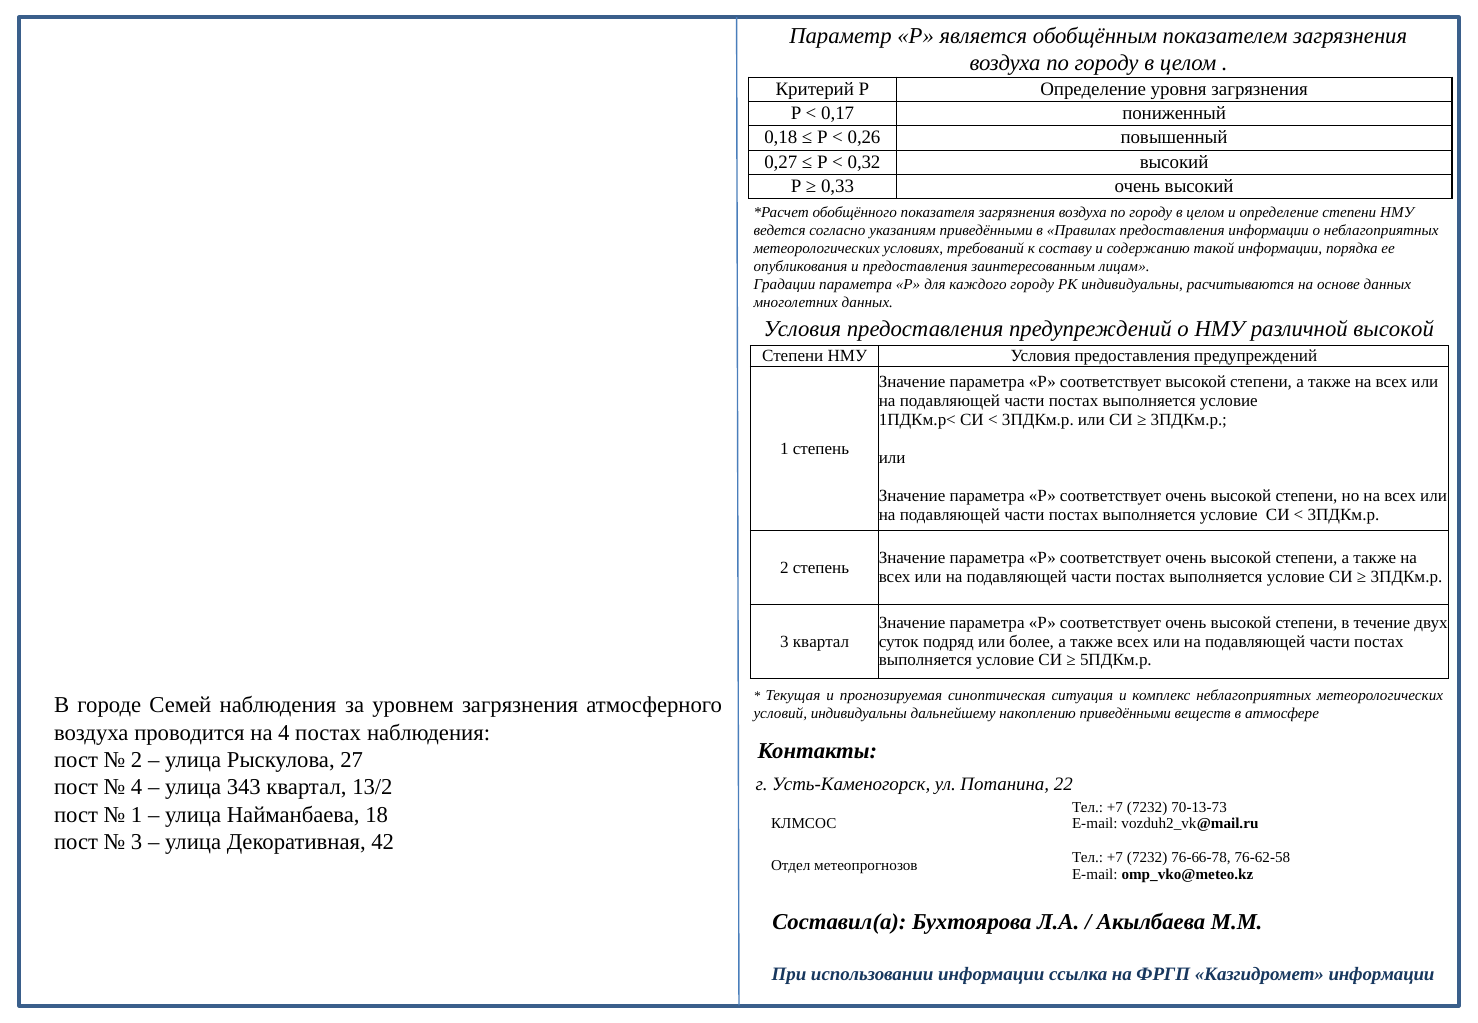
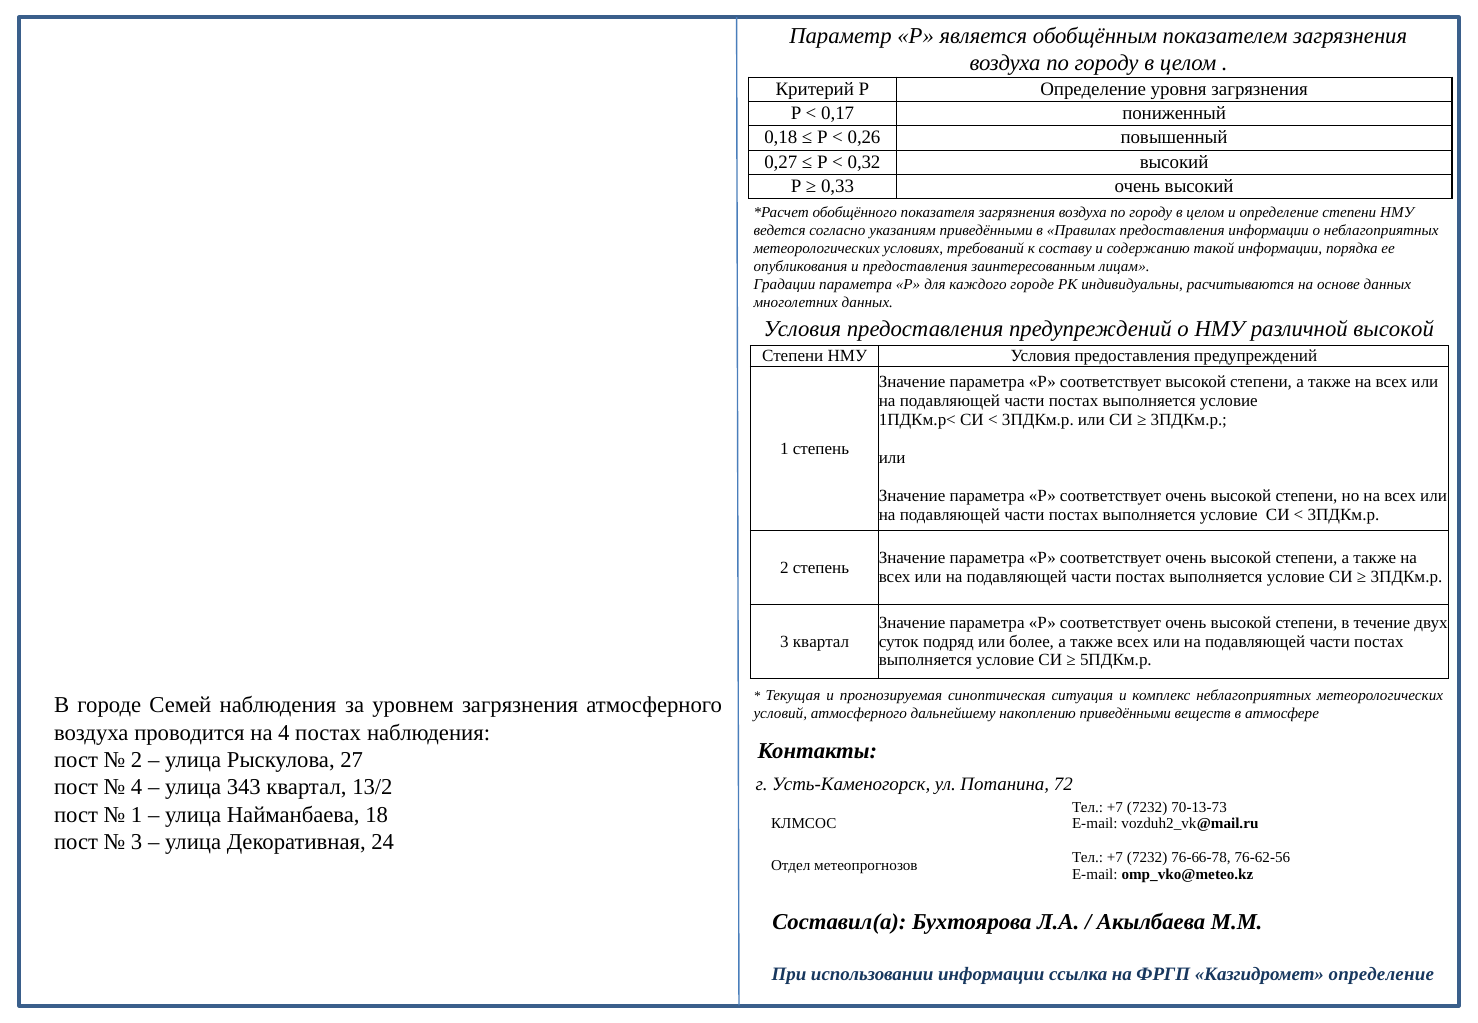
каждого городу: городу -> городе
условий индивидуальны: индивидуальны -> атмосферного
22: 22 -> 72
42: 42 -> 24
76-62-58: 76-62-58 -> 76-62-56
Казгидромет информации: информации -> определение
